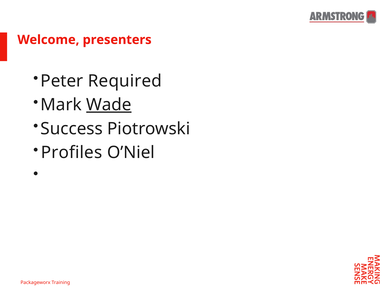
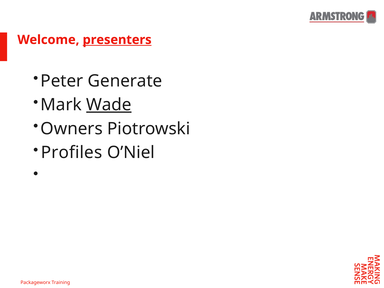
presenters underline: none -> present
Required: Required -> Generate
Success: Success -> Owners
